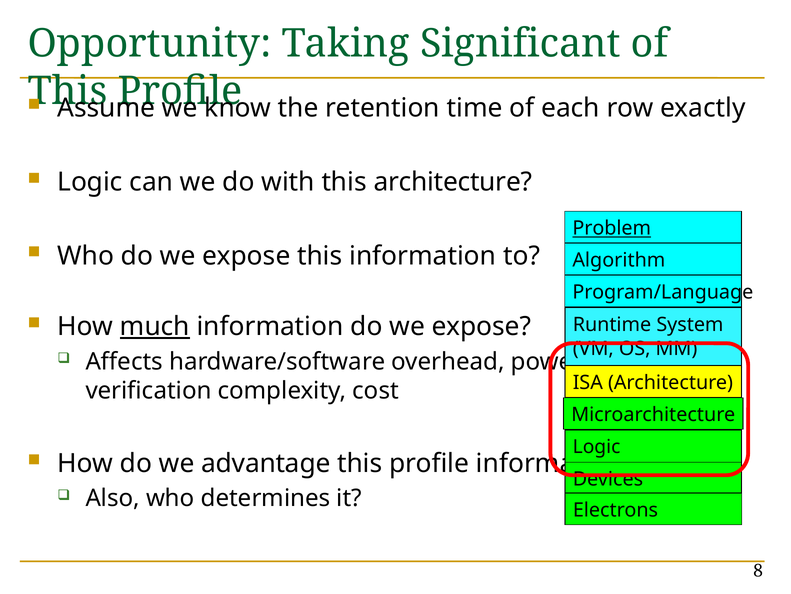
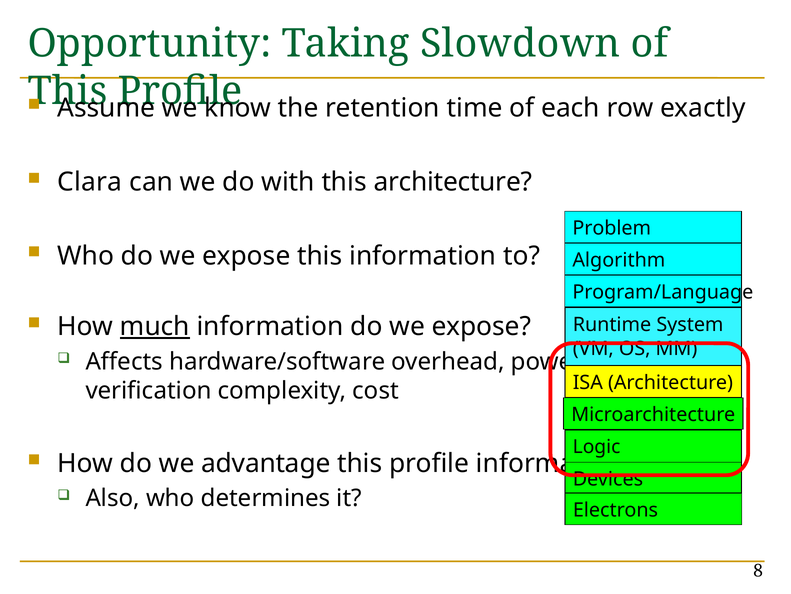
Significant: Significant -> Slowdown
Logic at (90, 182): Logic -> Clara
Problem underline: present -> none
